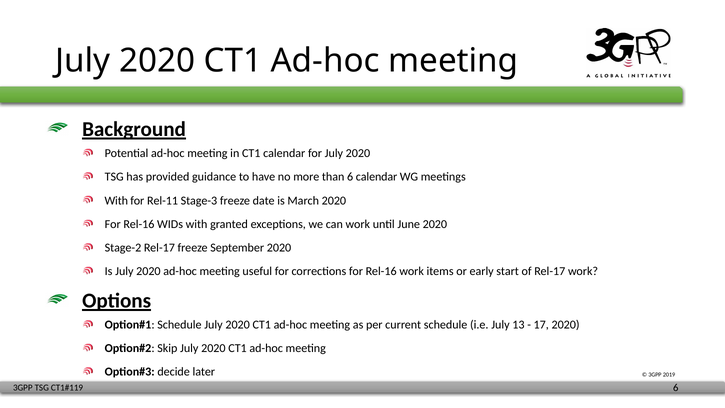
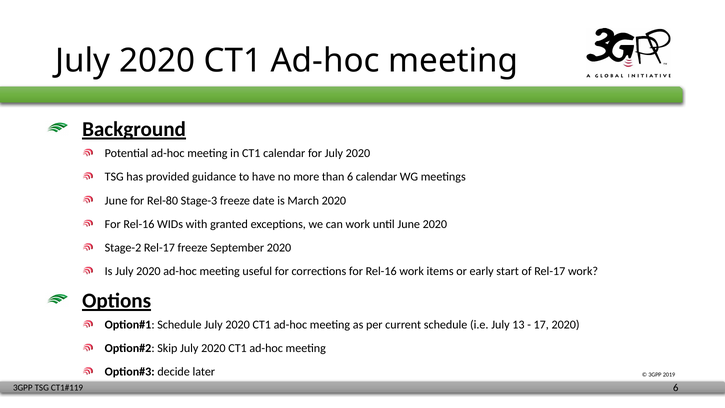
With at (116, 200): With -> June
Rel-11: Rel-11 -> Rel-80
